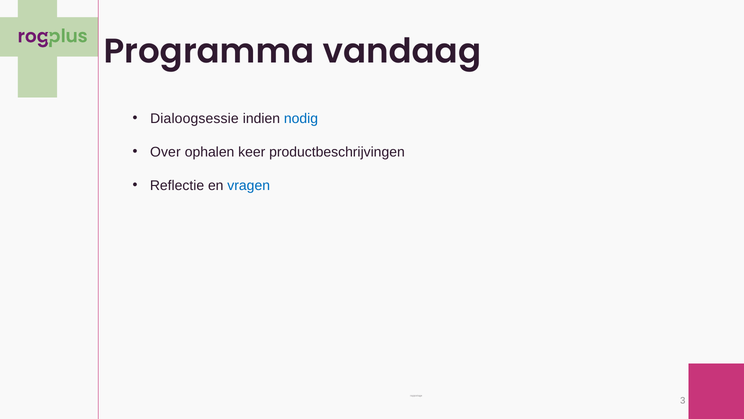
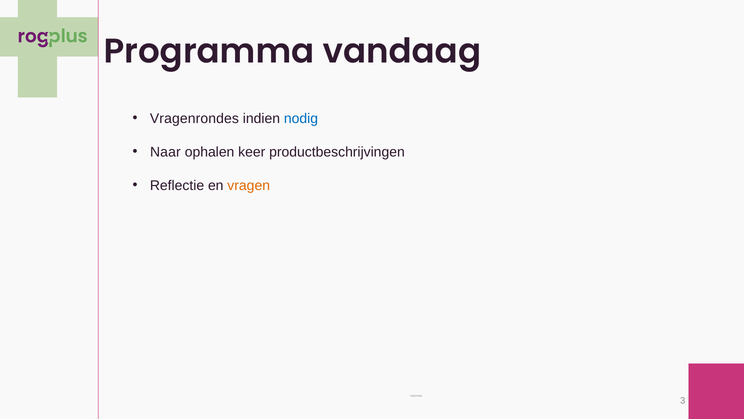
Dialoogsessie: Dialoogsessie -> Vragenrondes
Over: Over -> Naar
vragen colour: blue -> orange
